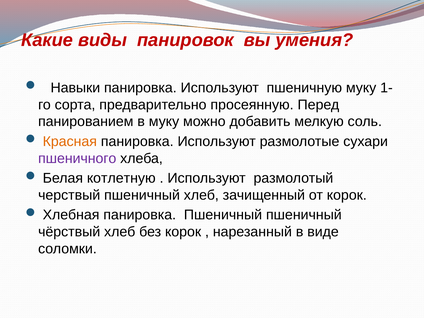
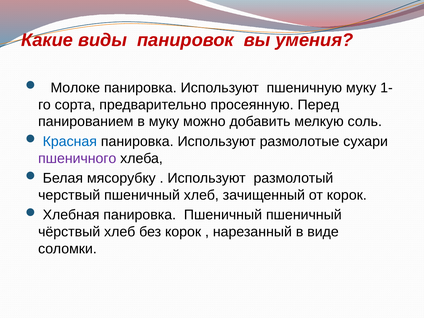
Навыки: Навыки -> Молоке
Красная colour: orange -> blue
котлетную: котлетную -> мясорубку
